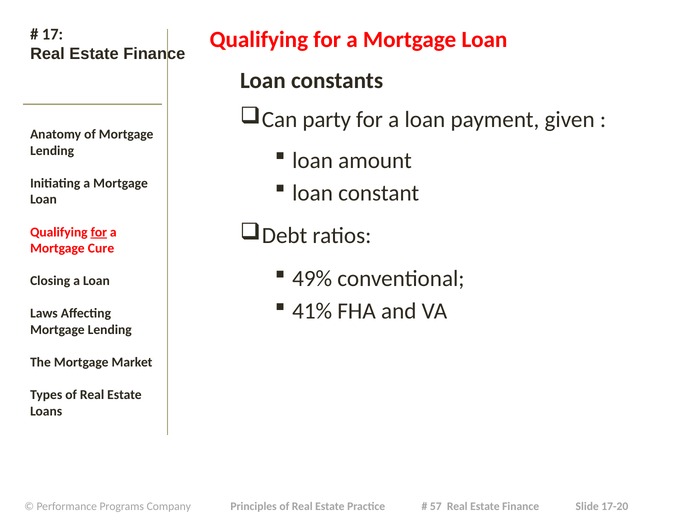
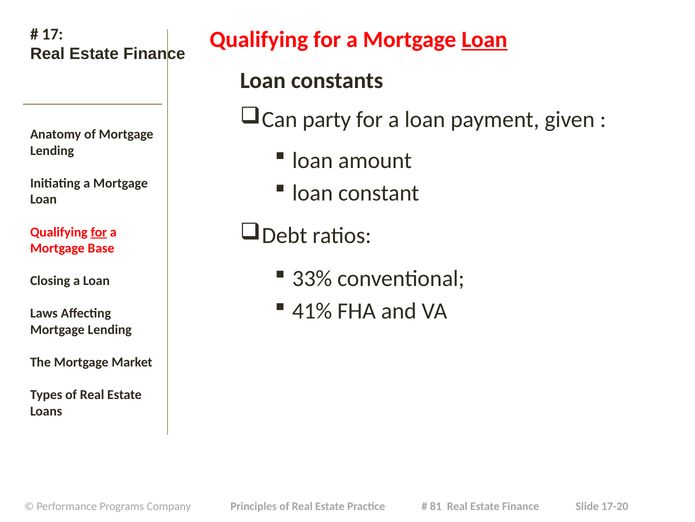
Loan at (484, 40) underline: none -> present
Cure: Cure -> Base
49%: 49% -> 33%
57: 57 -> 81
